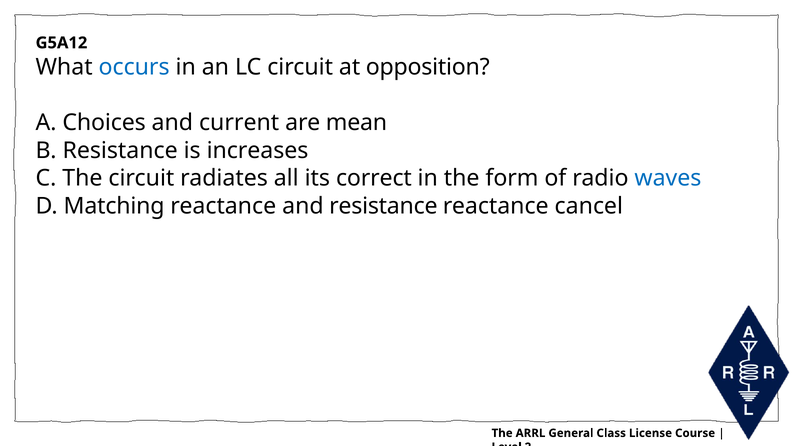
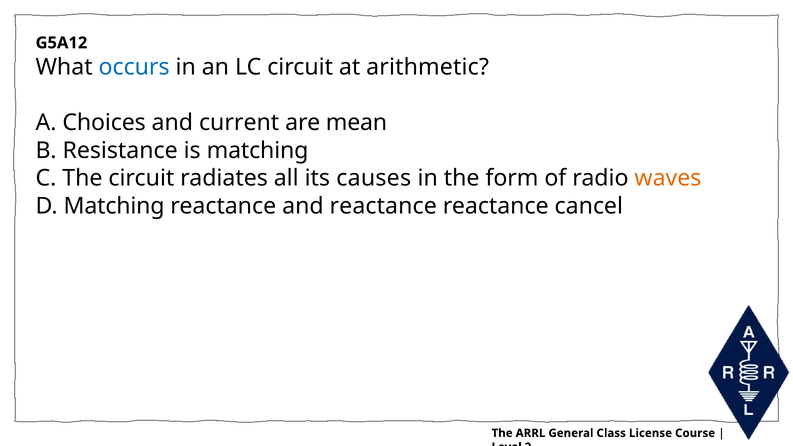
opposition: opposition -> arithmetic
is increases: increases -> matching
correct: correct -> causes
waves colour: blue -> orange
and resistance: resistance -> reactance
